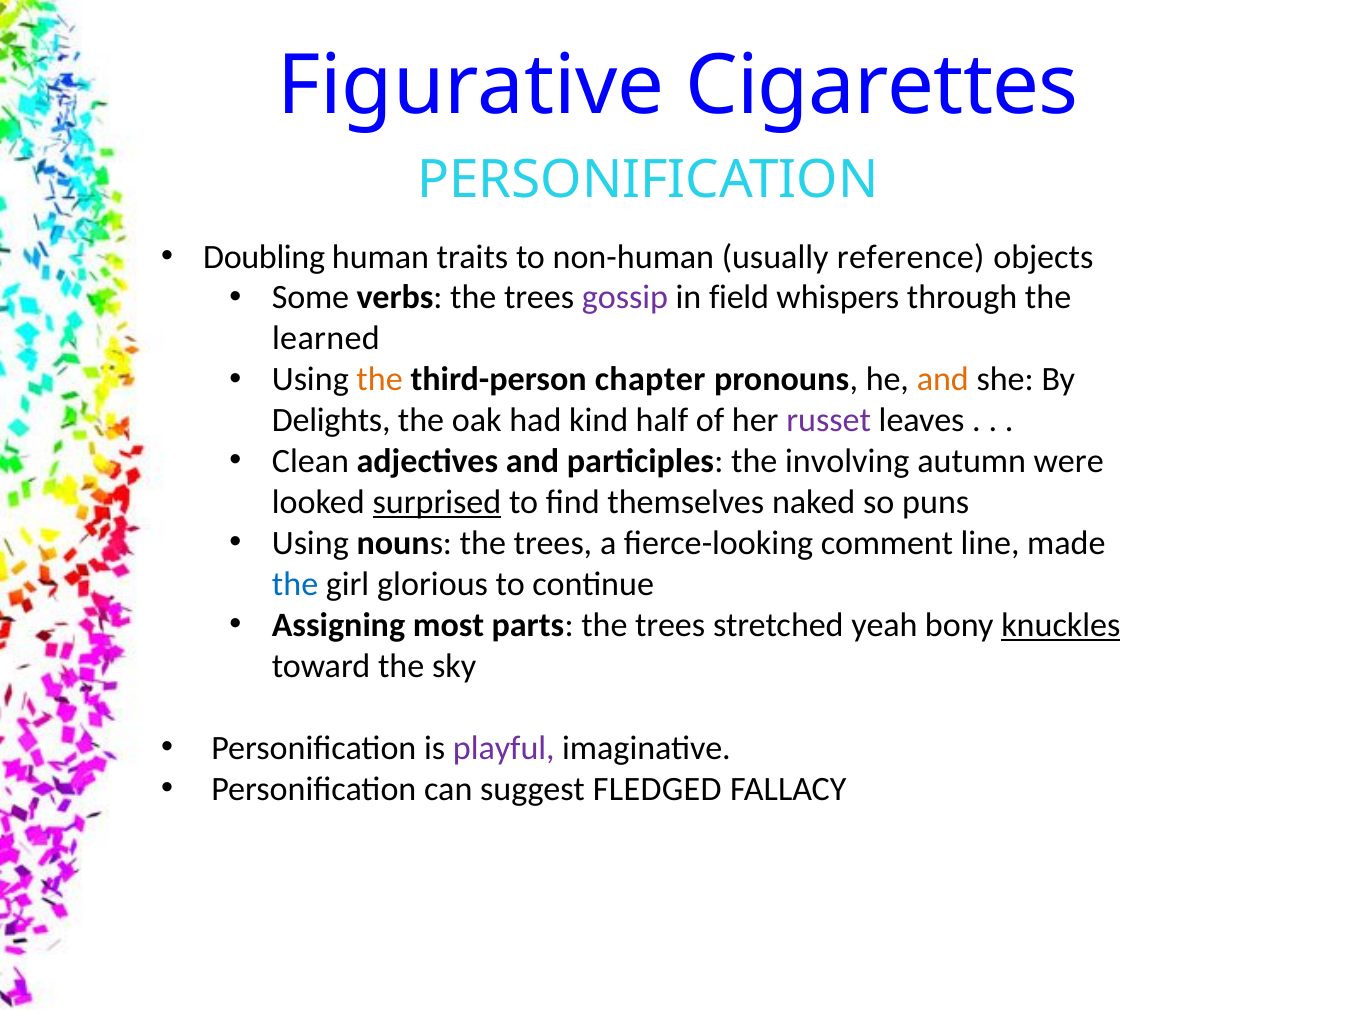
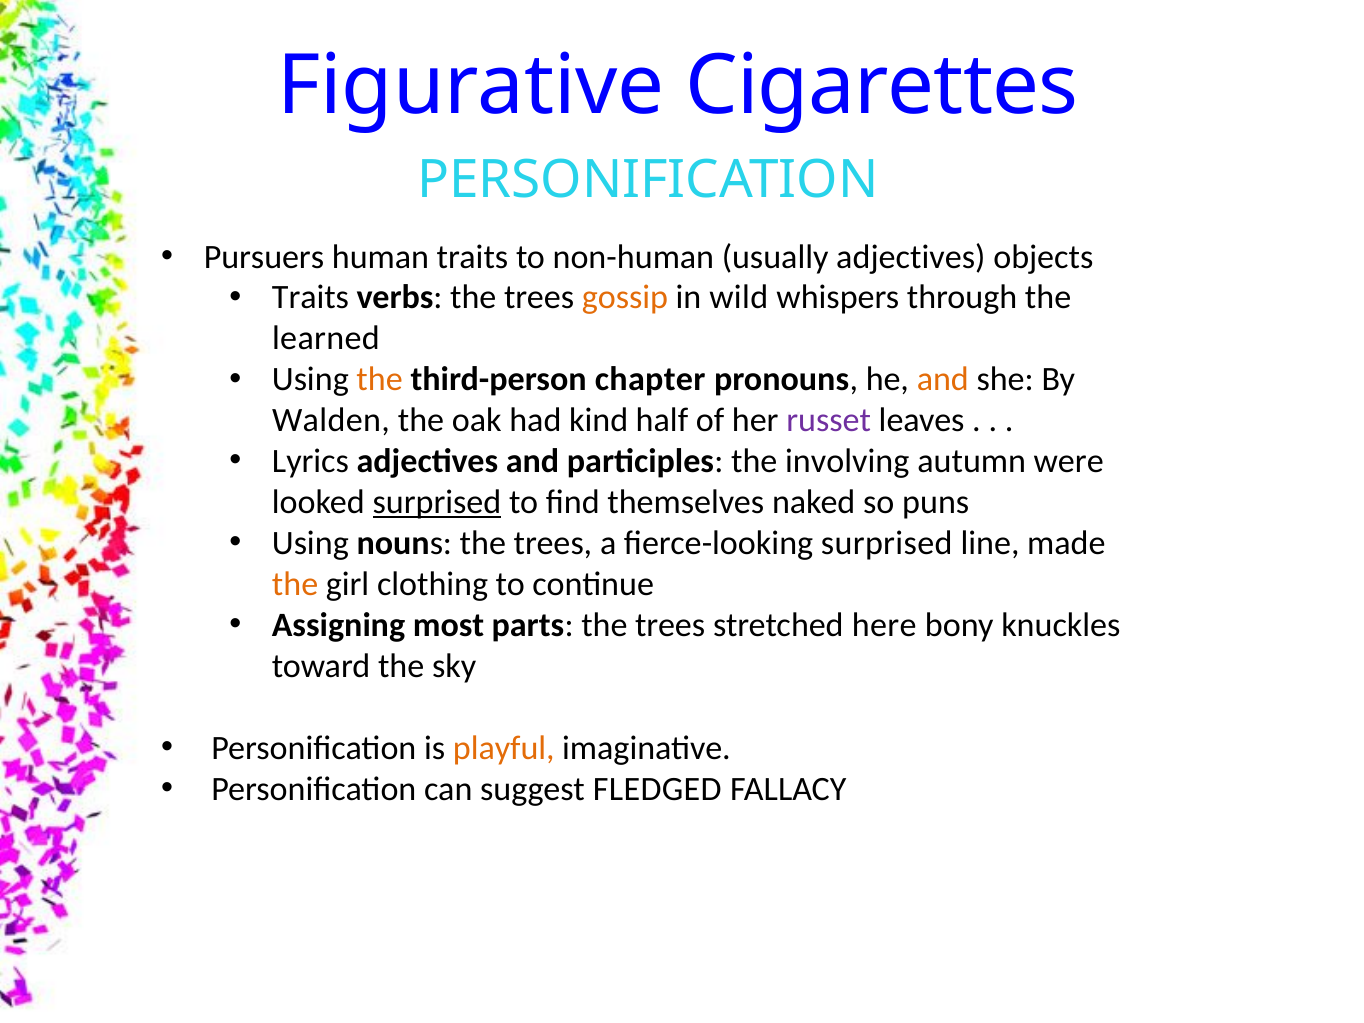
Doubling: Doubling -> Pursuers
usually reference: reference -> adjectives
Some at (311, 298): Some -> Traits
gossip colour: purple -> orange
field: field -> wild
Delights: Delights -> Walden
Clean: Clean -> Lyrics
fierce-looking comment: comment -> surprised
the at (295, 584) colour: blue -> orange
glorious: glorious -> clothing
yeah: yeah -> here
knuckles underline: present -> none
playful colour: purple -> orange
